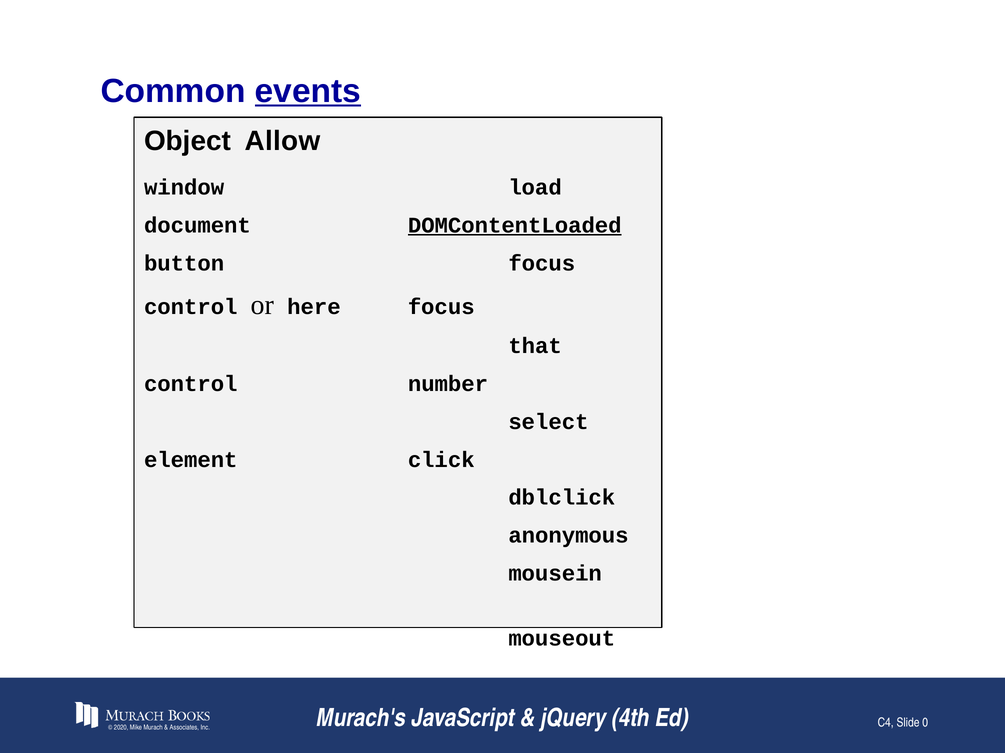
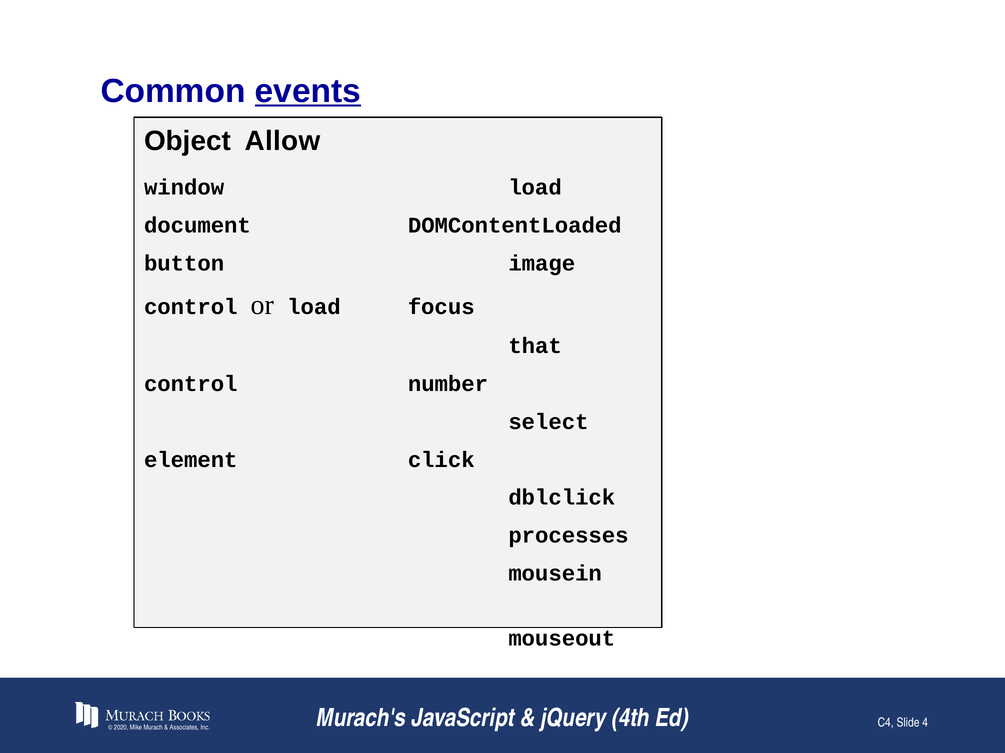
DOMContentLoaded underline: present -> none
button focus: focus -> image
or here: here -> load
anonymous: anonymous -> processes
0: 0 -> 4
